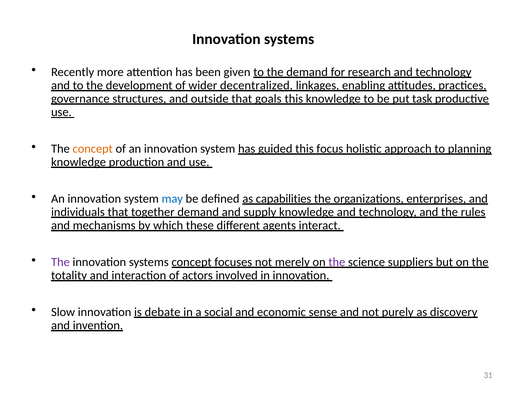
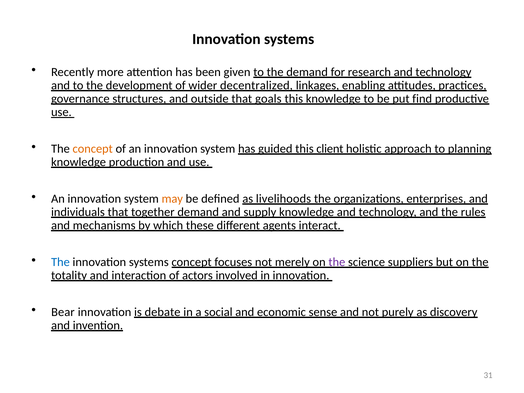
task: task -> find
focus: focus -> client
may colour: blue -> orange
capabilities: capabilities -> livelihoods
The at (60, 262) colour: purple -> blue
Slow: Slow -> Bear
